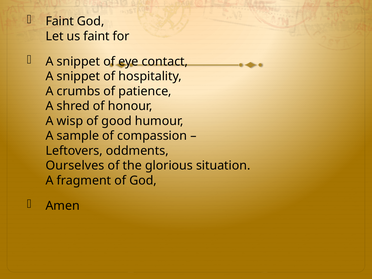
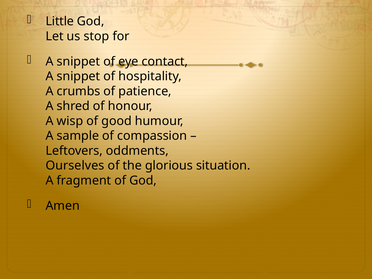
Faint at (60, 21): Faint -> Little
us faint: faint -> stop
